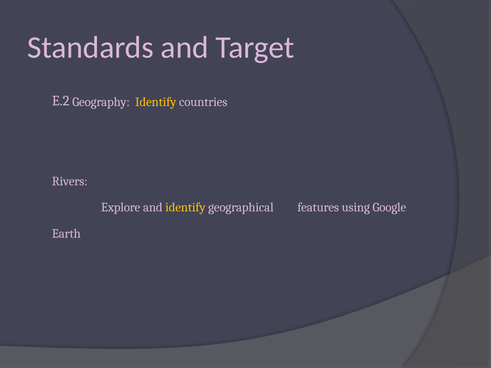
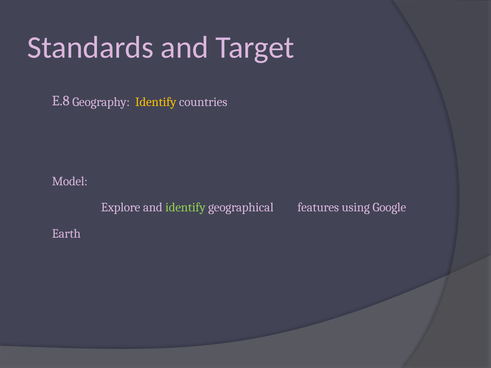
E.2: E.2 -> E.8
Rivers: Rivers -> Model
identify at (185, 207) colour: yellow -> light green
